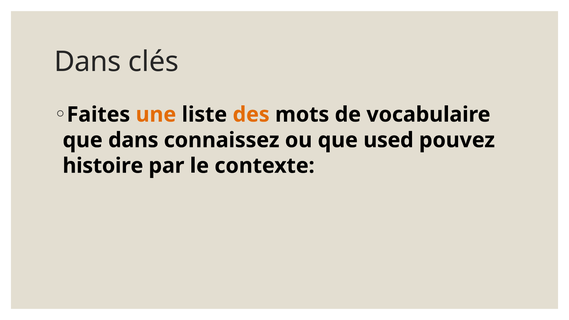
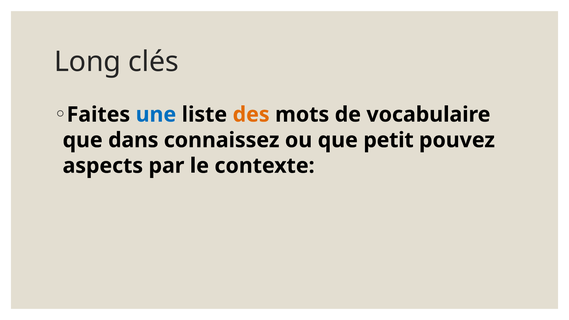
Dans at (88, 62): Dans -> Long
une colour: orange -> blue
used: used -> petit
histoire: histoire -> aspects
